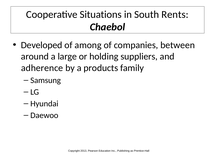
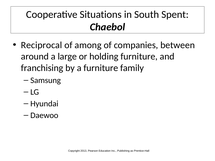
Rents: Rents -> Spent
Developed: Developed -> Reciprocal
holding suppliers: suppliers -> furniture
adherence: adherence -> franchising
a products: products -> furniture
